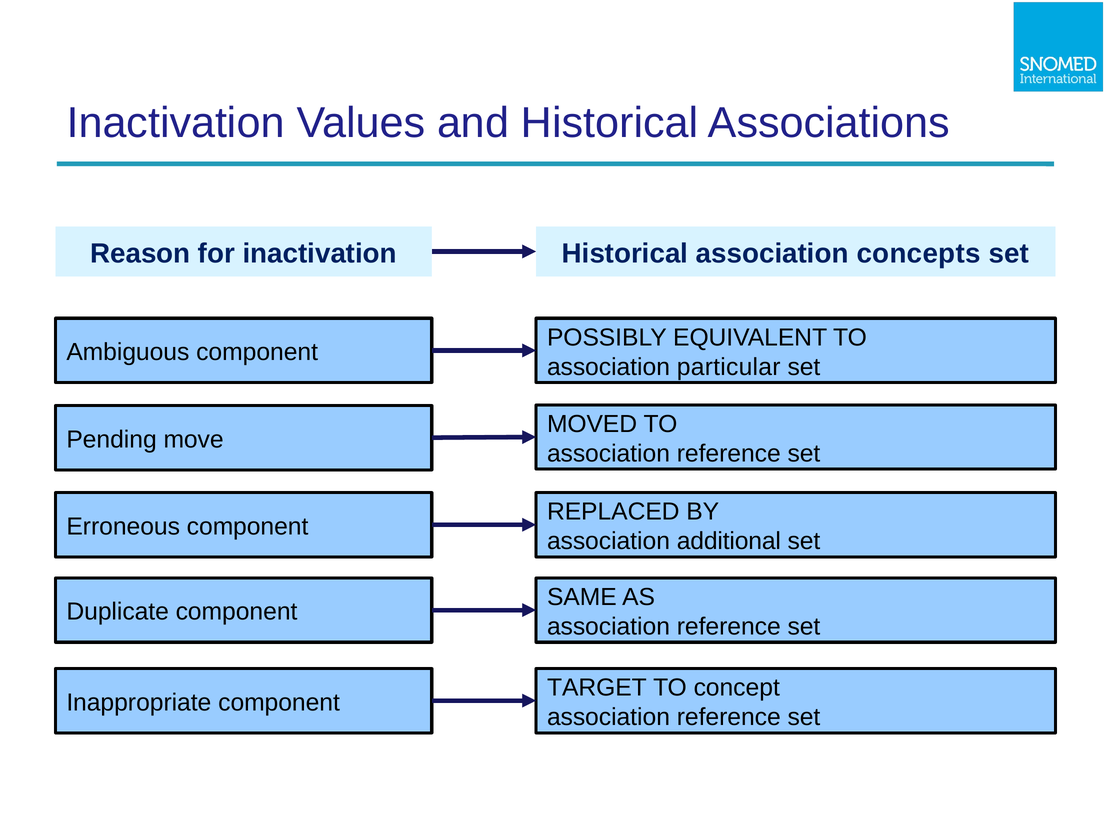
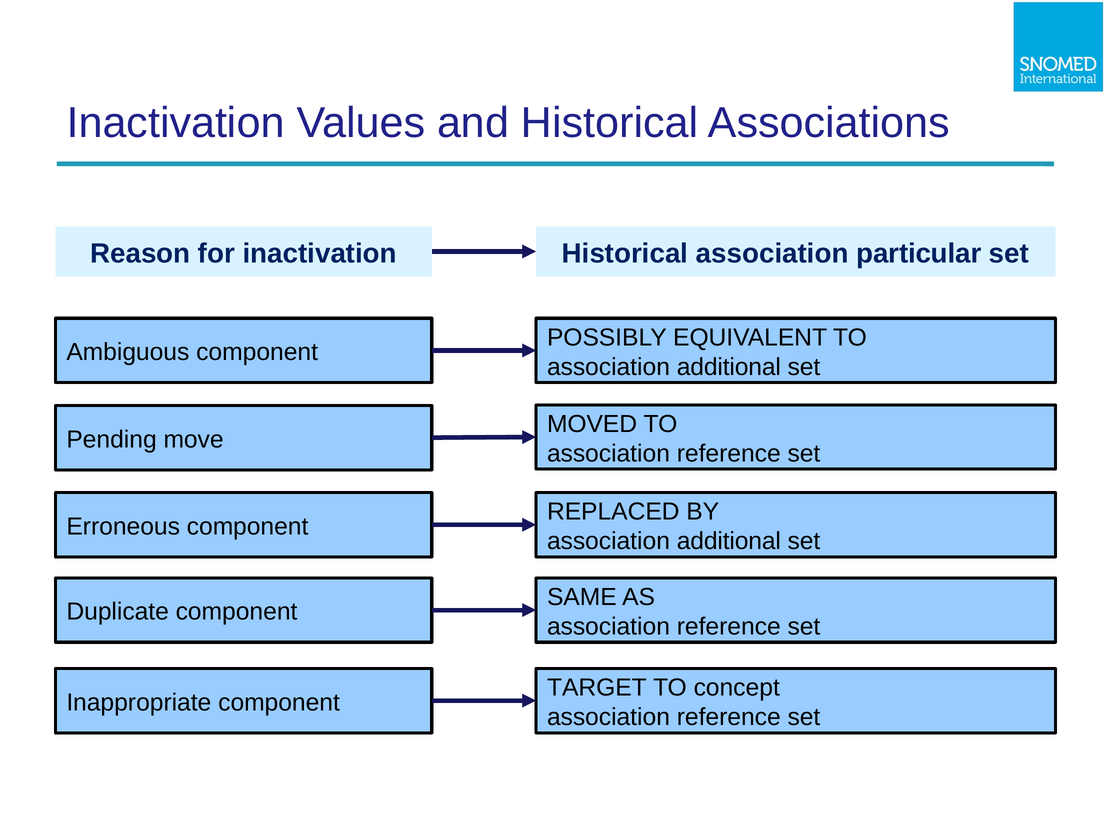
concepts: concepts -> particular
particular at (729, 367): particular -> additional
